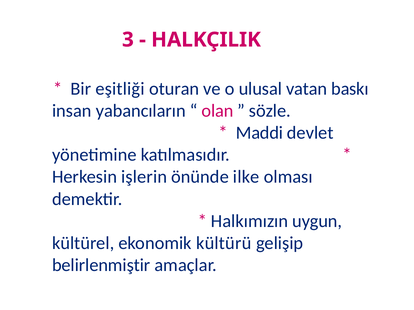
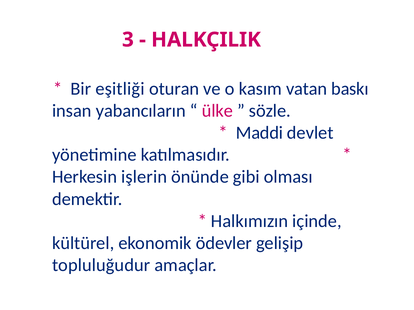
ulusal: ulusal -> kasım
olan: olan -> ülke
ilke: ilke -> gibi
uygun: uygun -> içinde
kültürü: kültürü -> ödevler
belirlenmiştir: belirlenmiştir -> topluluğudur
